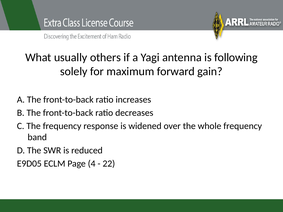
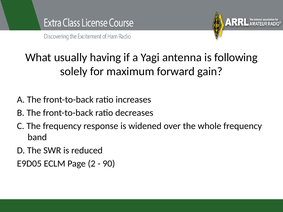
others: others -> having
4: 4 -> 2
22: 22 -> 90
